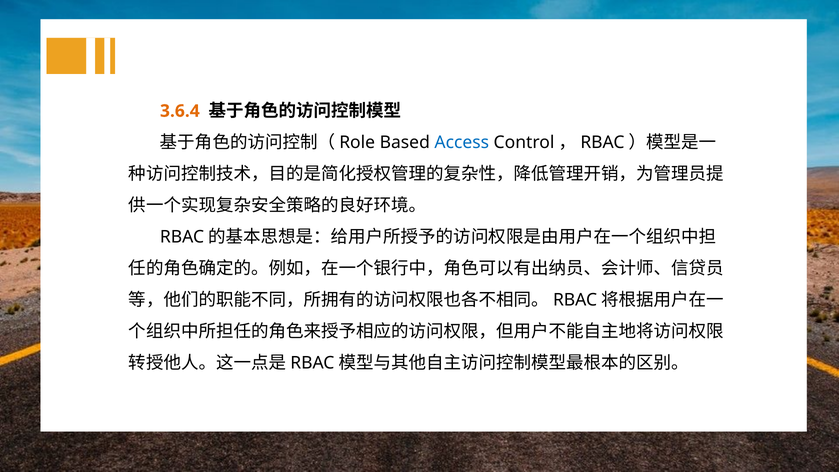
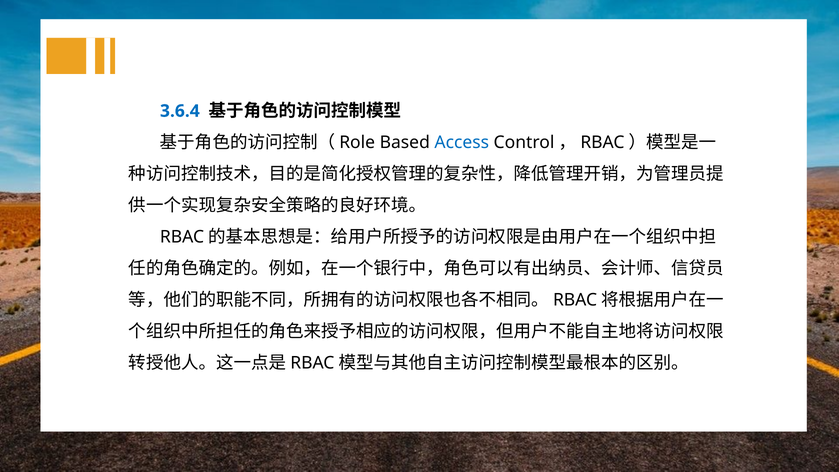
3.6.4 colour: orange -> blue
